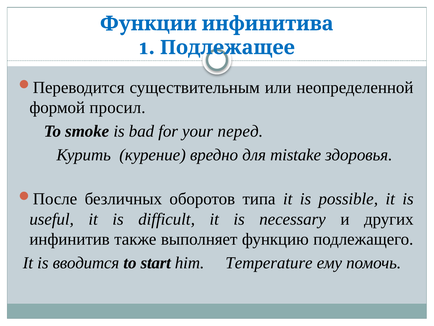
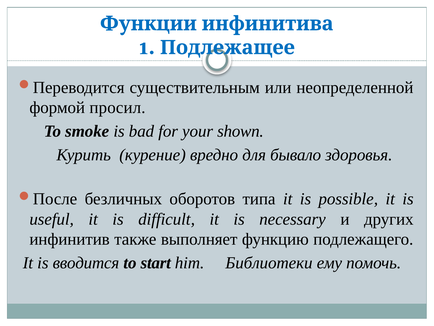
перед: перед -> shown
mistake: mistake -> бывало
Temperature: Temperature -> Библиотеки
